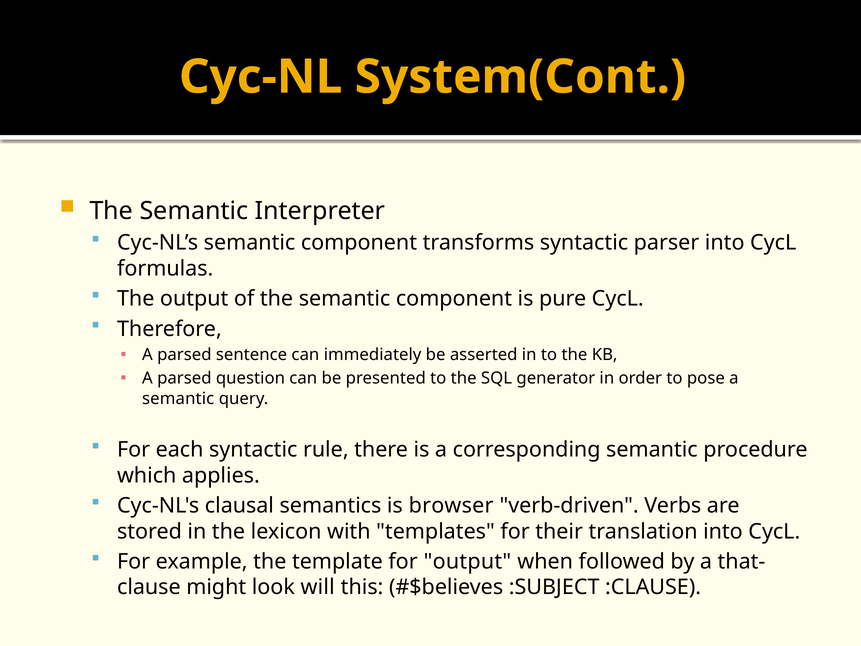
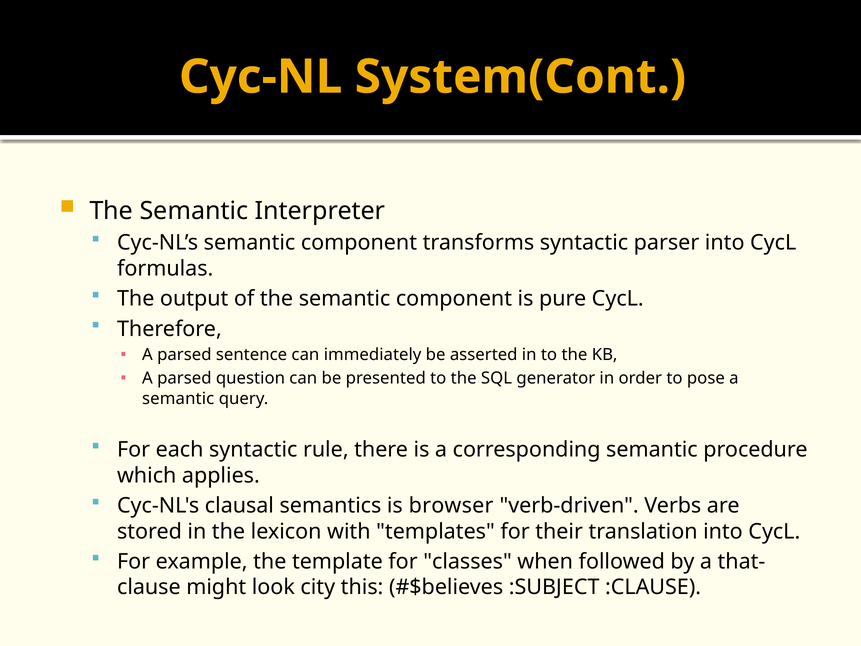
for output: output -> classes
will: will -> city
